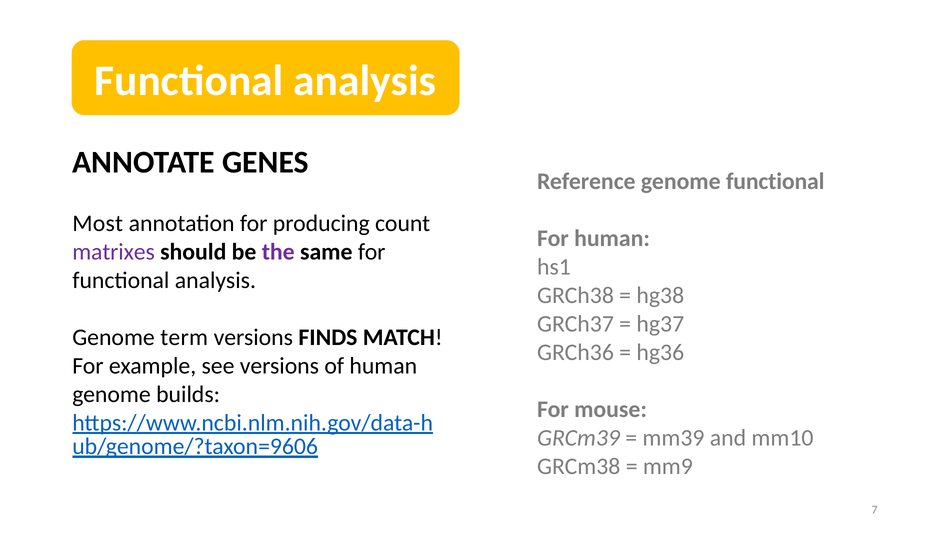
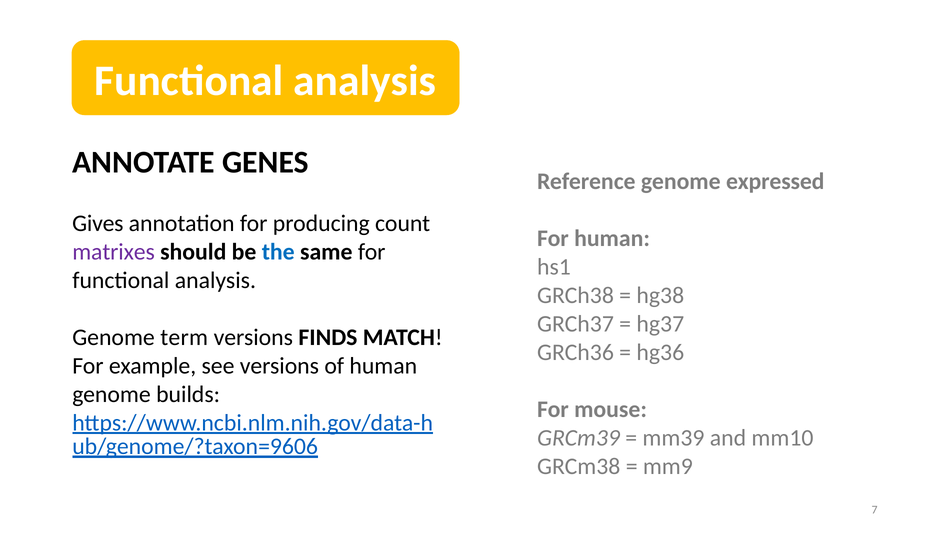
genome functional: functional -> expressed
Most: Most -> Gives
the colour: purple -> blue
